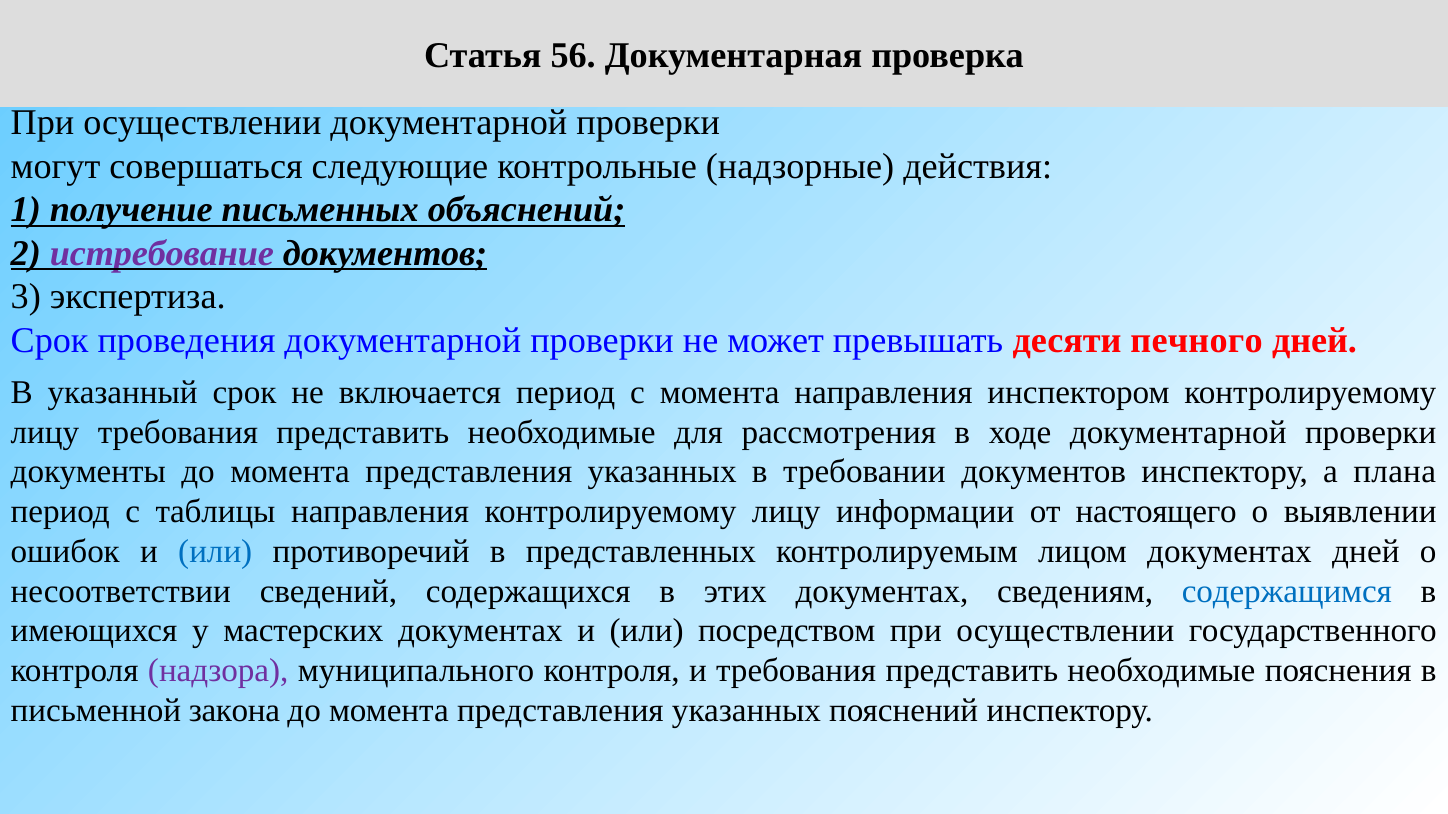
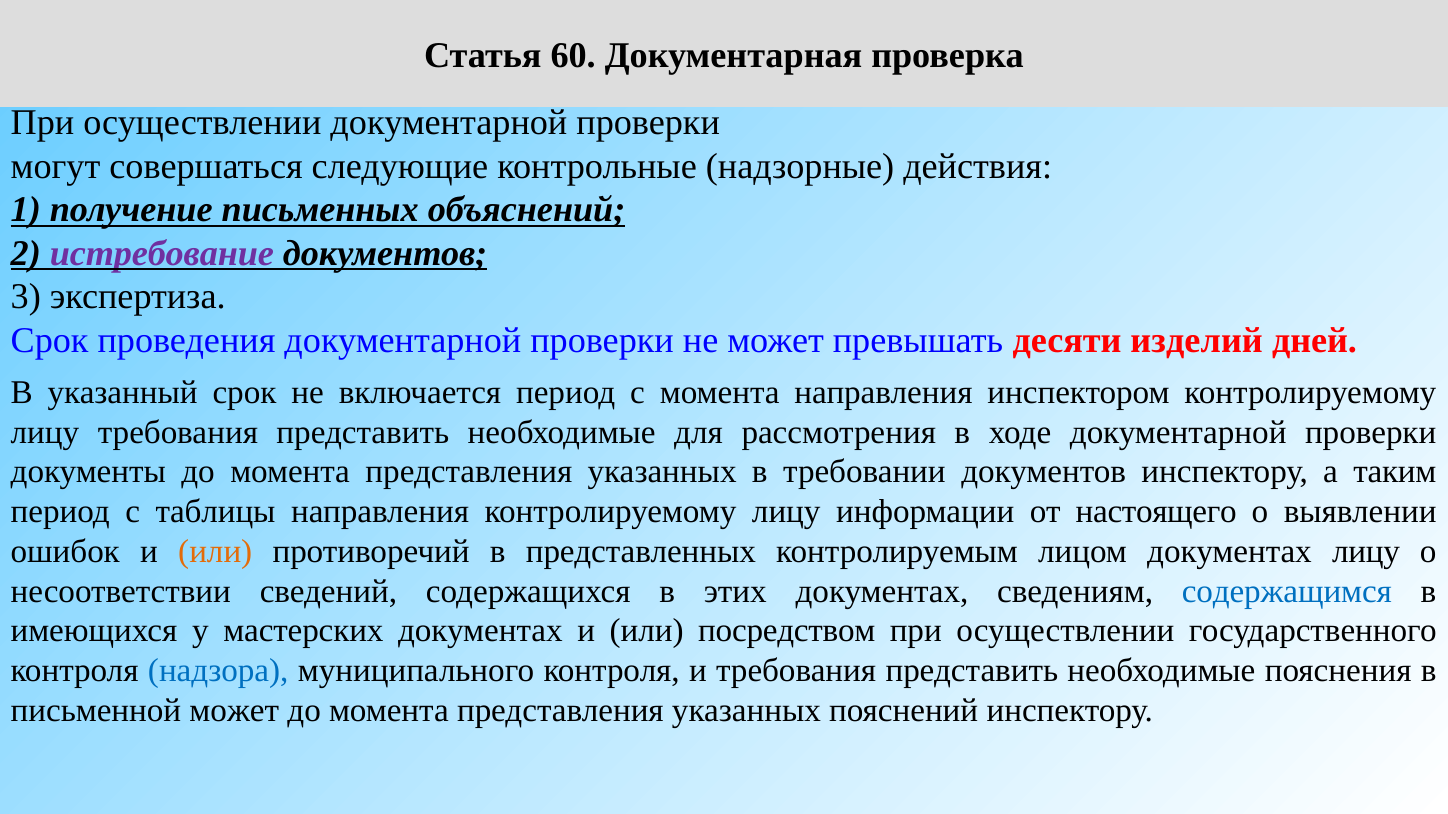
56: 56 -> 60
печного: печного -> изделий
плана: плана -> таким
или at (215, 552) colour: blue -> orange
документах дней: дней -> лицу
надзора colour: purple -> blue
письменной закона: закона -> может
